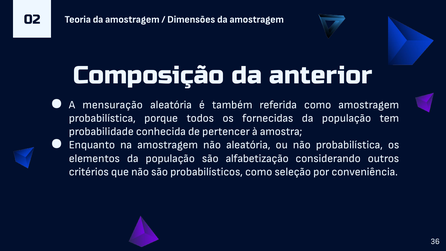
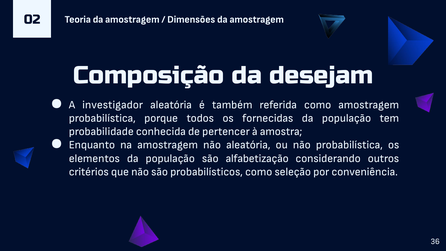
anterior: anterior -> desejam
mensuração: mensuração -> investigador
